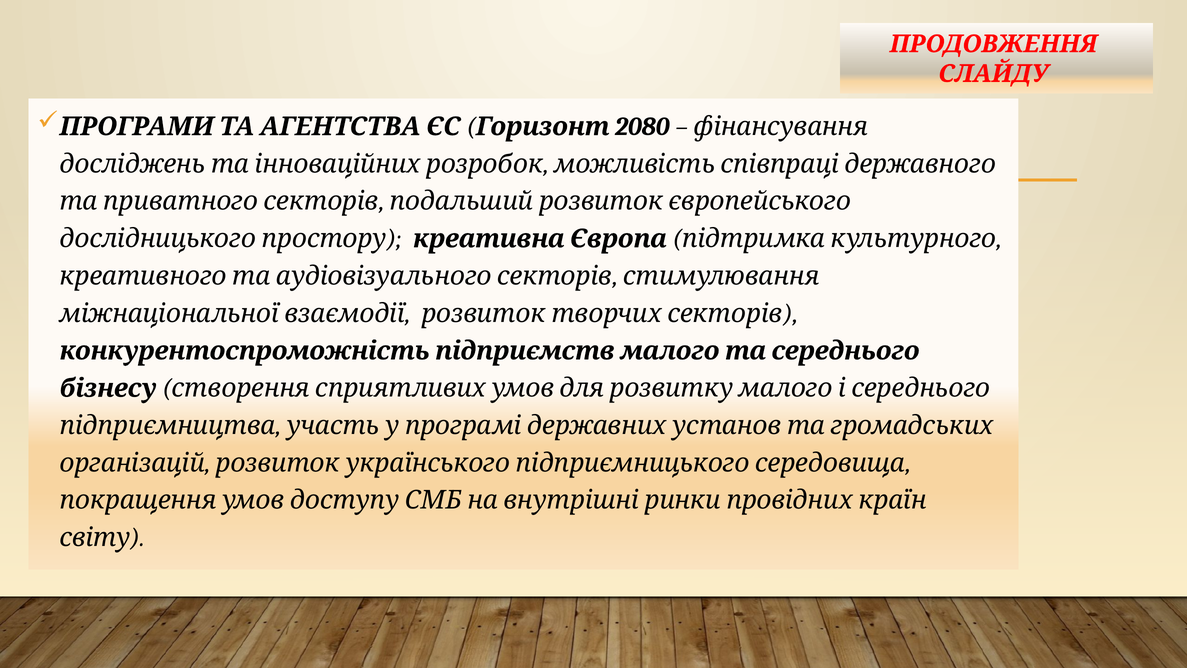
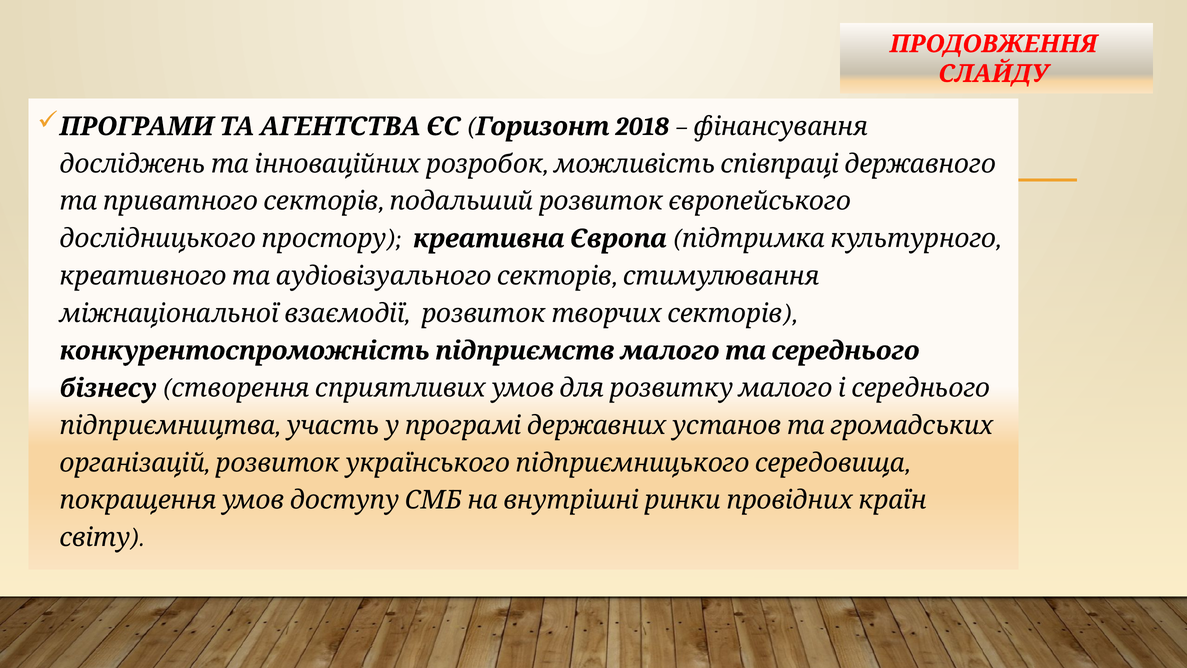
2080: 2080 -> 2018
